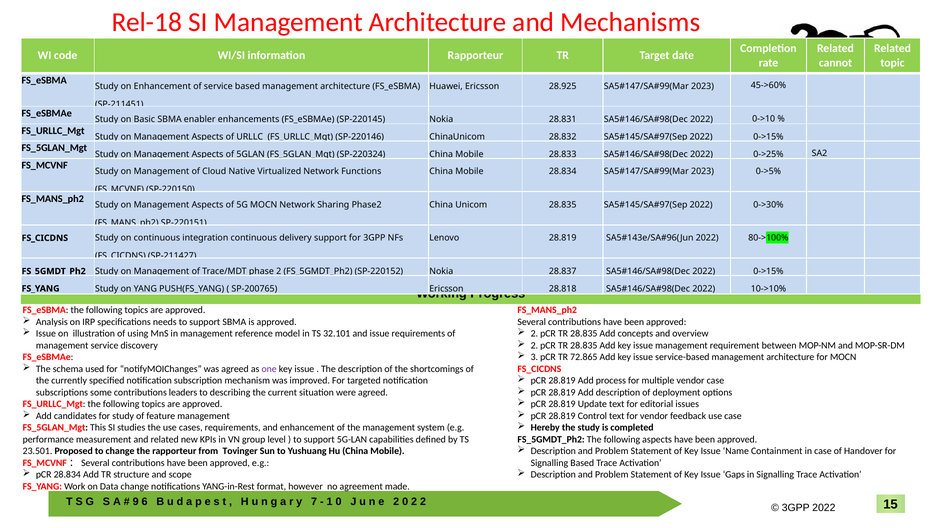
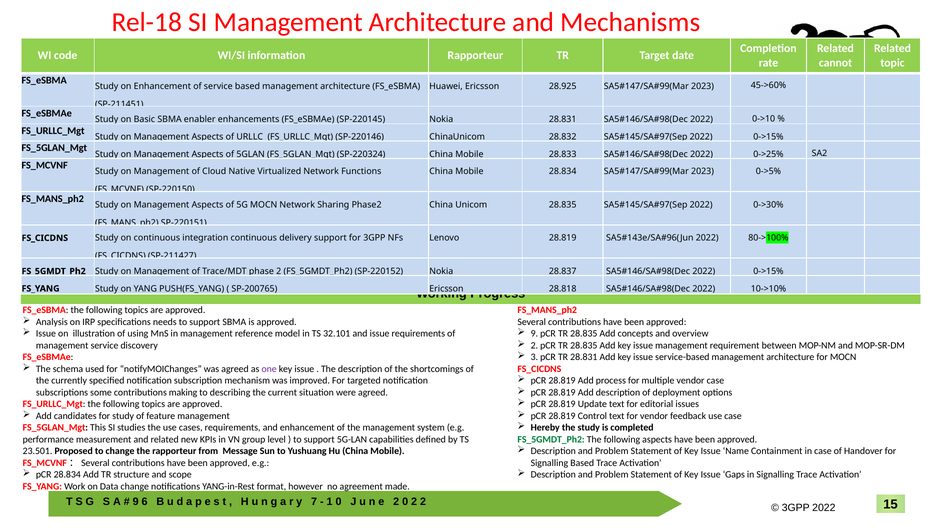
2 at (534, 334): 2 -> 9
TR 72.865: 72.865 -> 28.831
leaders: leaders -> making
FS_5GMDT_Ph2 at (551, 440) colour: black -> green
Tovinger: Tovinger -> Message
